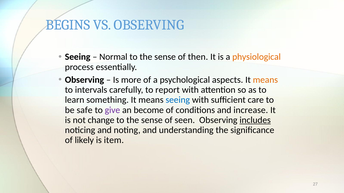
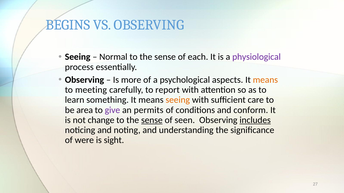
then: then -> each
physiological colour: orange -> purple
intervals: intervals -> meeting
seeing at (178, 100) colour: blue -> orange
safe: safe -> area
become: become -> permits
increase: increase -> conform
sense at (152, 120) underline: none -> present
likely: likely -> were
item: item -> sight
